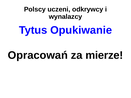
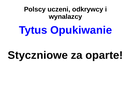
Opracowań: Opracowań -> Styczniowe
mierze: mierze -> oparte
